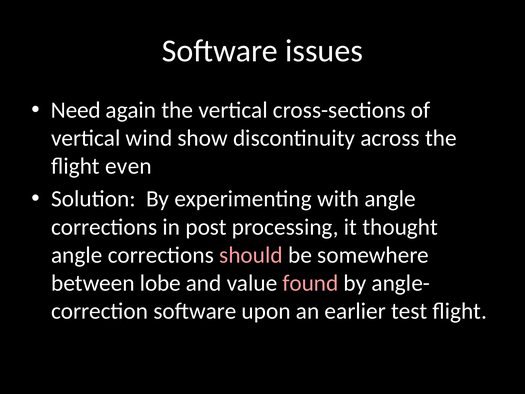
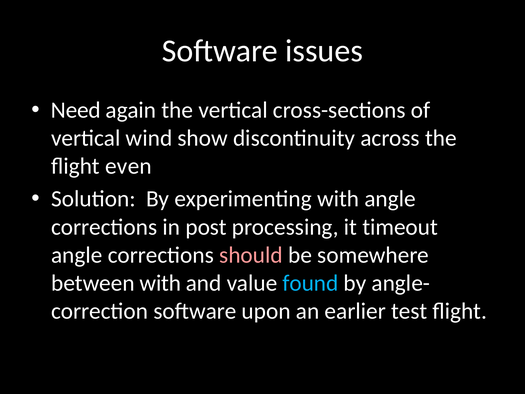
thought: thought -> timeout
between lobe: lobe -> with
found colour: pink -> light blue
